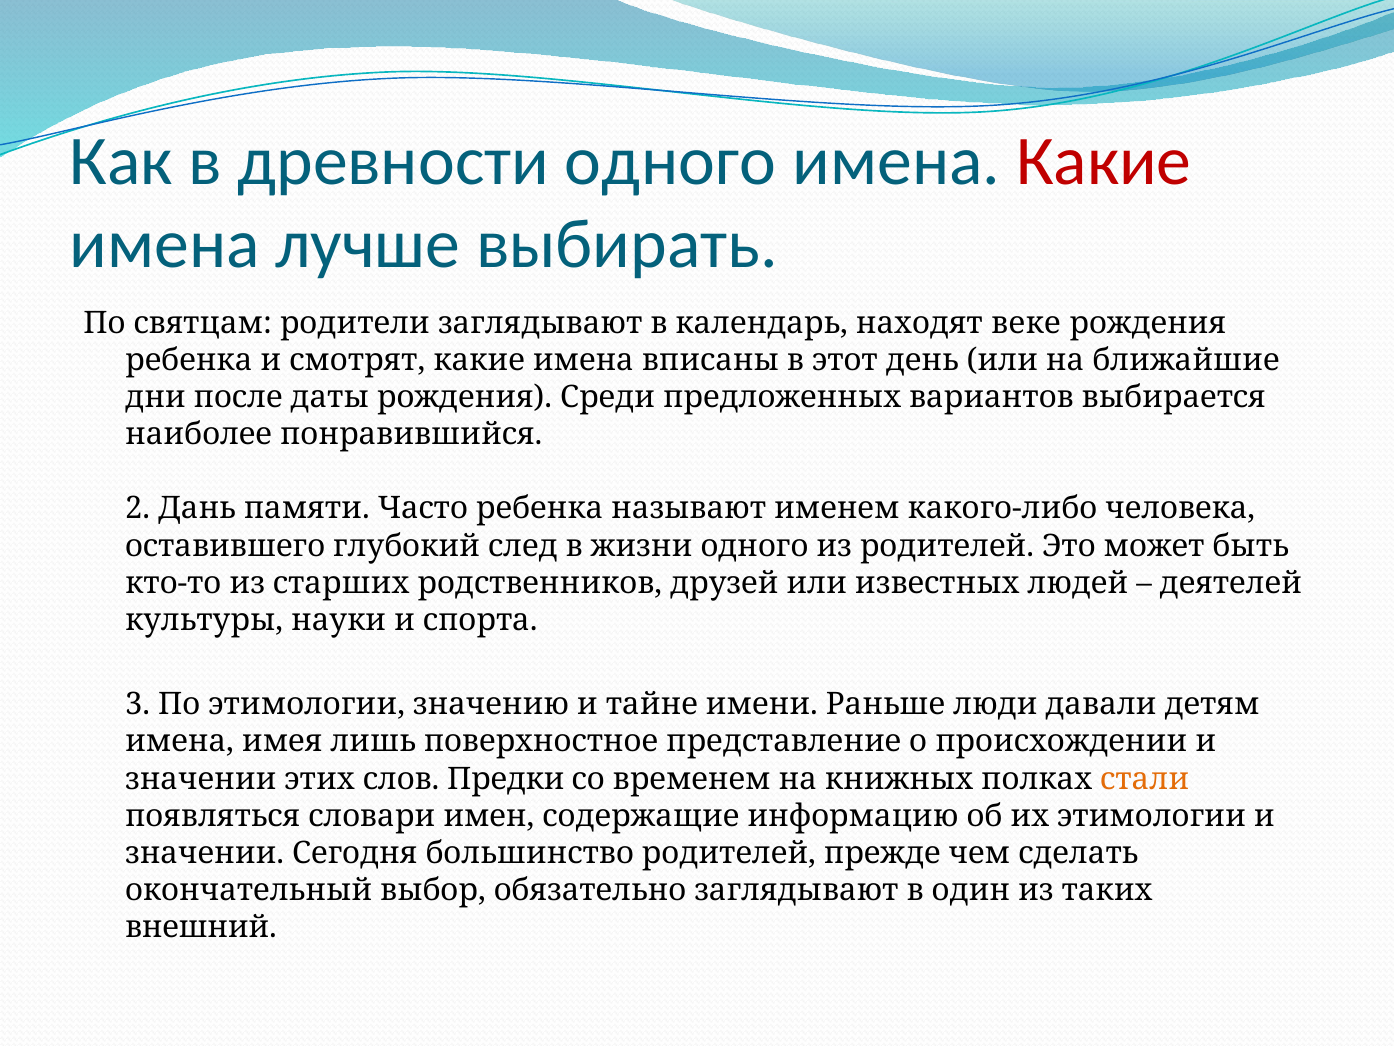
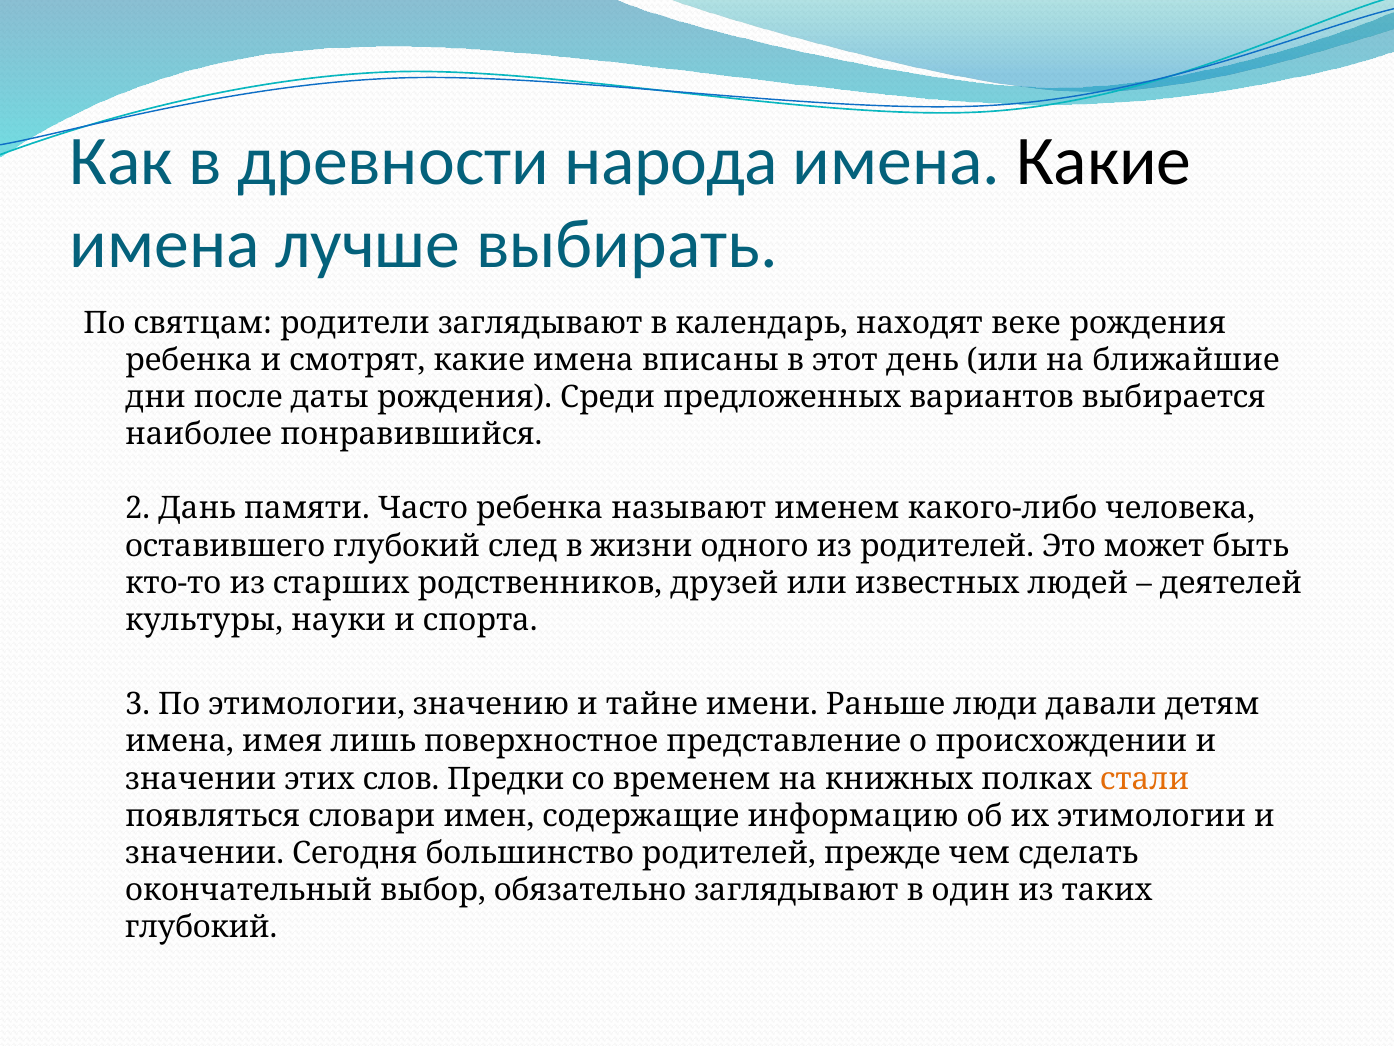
древности одного: одного -> народа
Какие at (1104, 161) colour: red -> black
внешний at (201, 927): внешний -> глубокий
